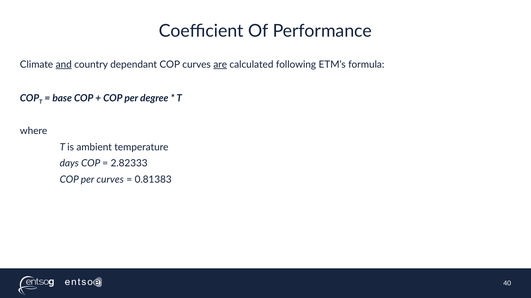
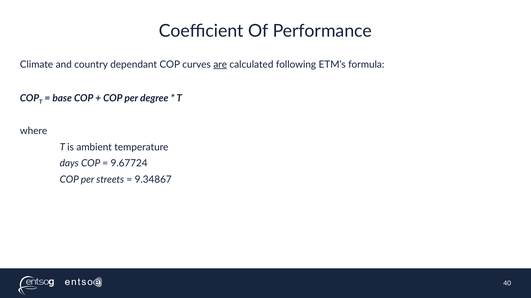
and underline: present -> none
2.82333: 2.82333 -> 9.67724
per curves: curves -> streets
0.81383: 0.81383 -> 9.34867
